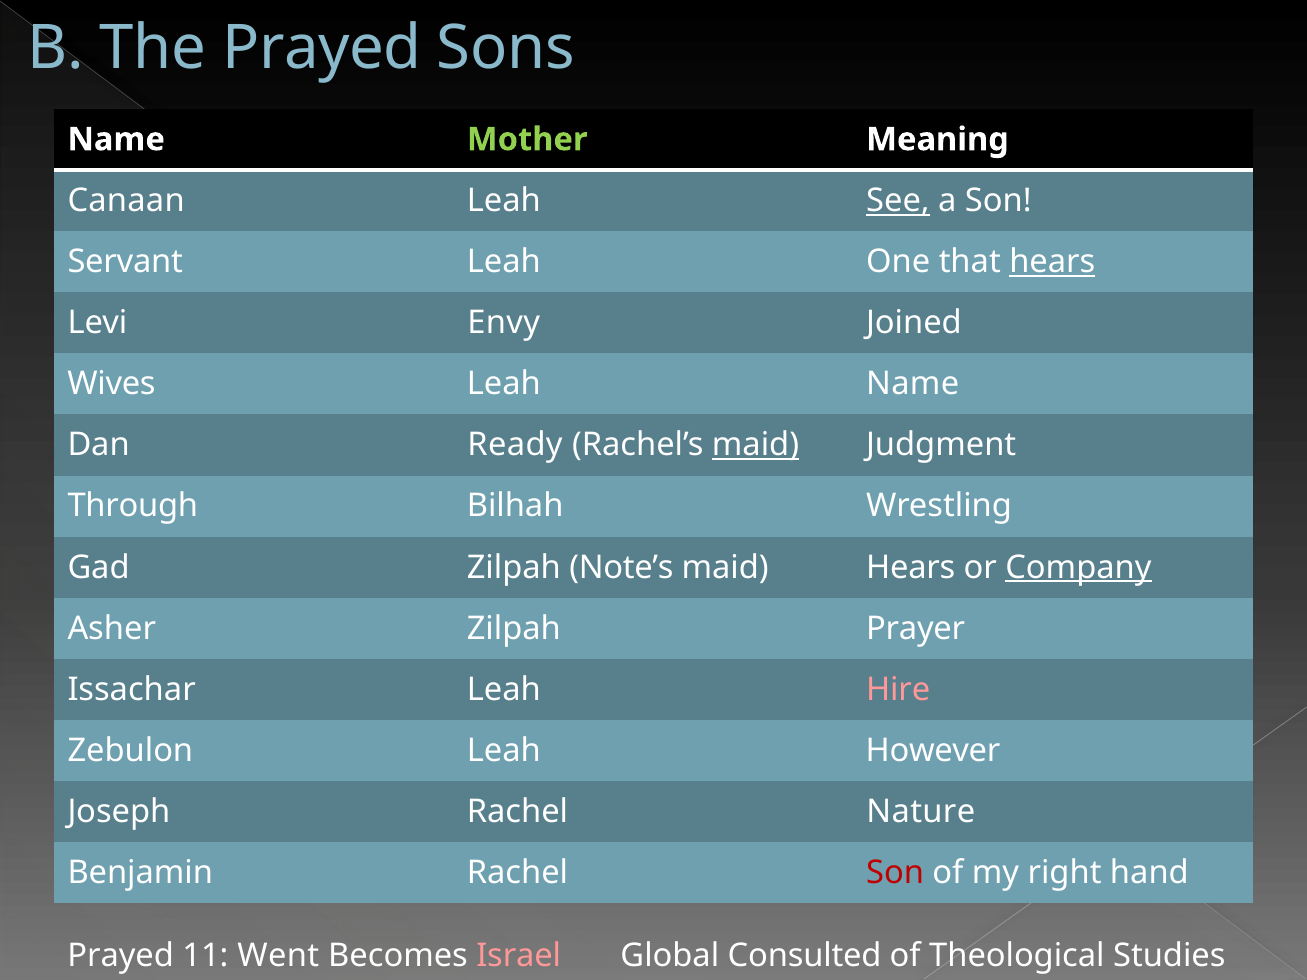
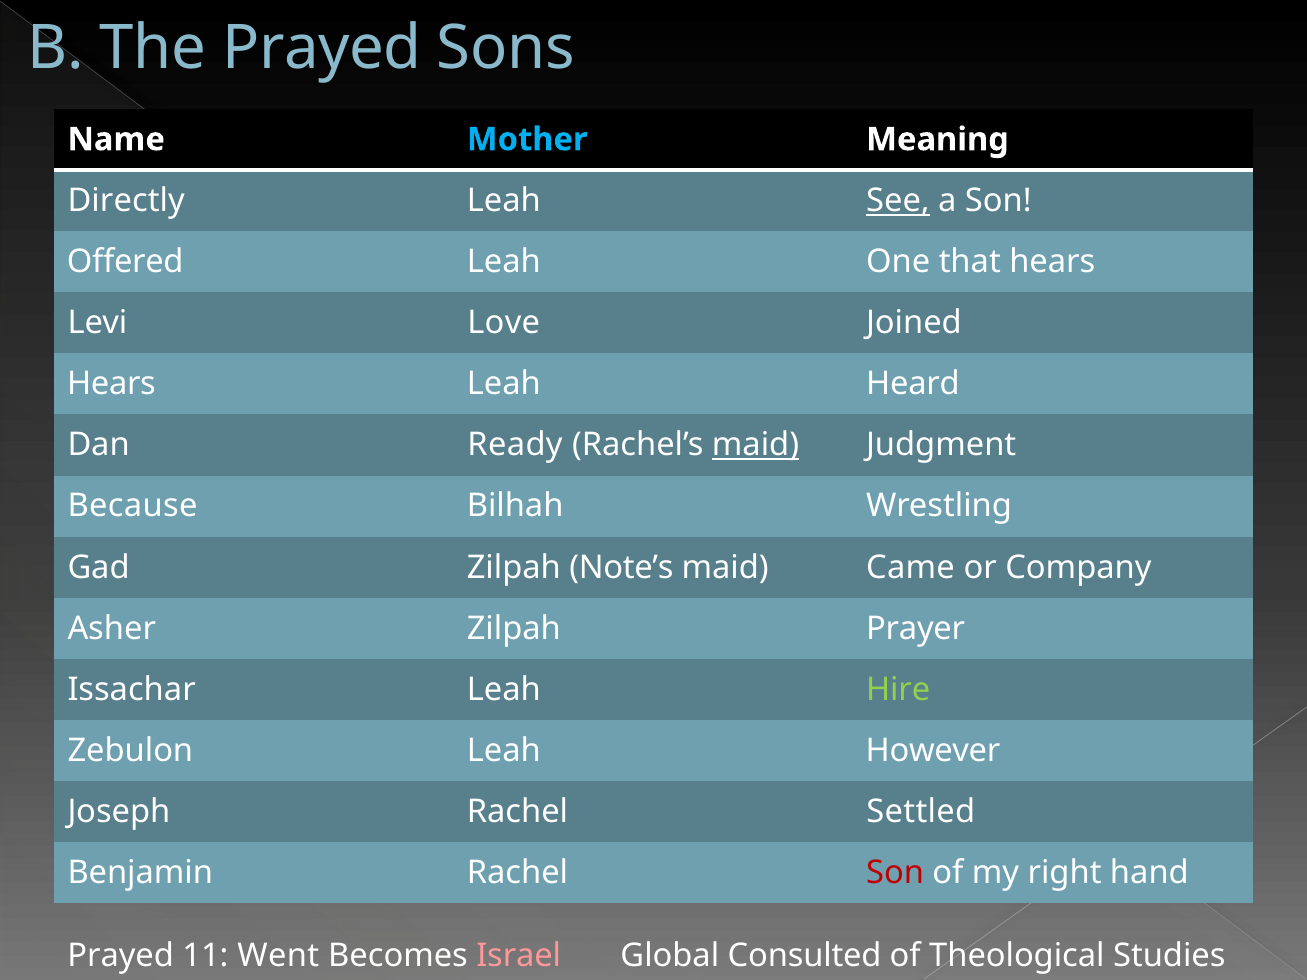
Mother colour: light green -> light blue
Canaan: Canaan -> Directly
Servant: Servant -> Offered
hears at (1052, 262) underline: present -> none
Envy: Envy -> Love
Wives at (111, 384): Wives -> Hears
Leah Name: Name -> Heard
Through: Through -> Because
maid Hears: Hears -> Came
Company underline: present -> none
Hire colour: pink -> light green
Nature: Nature -> Settled
